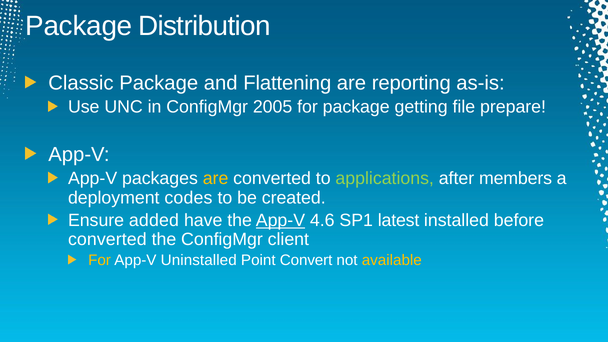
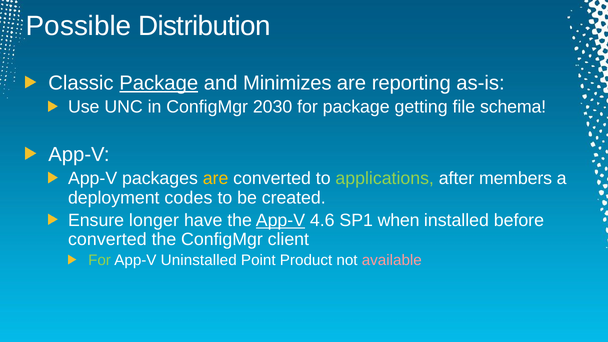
Package at (79, 26): Package -> Possible
Package at (159, 83) underline: none -> present
Flattening: Flattening -> Minimizes
2005: 2005 -> 2030
prepare: prepare -> schema
added: added -> longer
latest: latest -> when
For at (100, 260) colour: yellow -> light green
Convert: Convert -> Product
available colour: yellow -> pink
